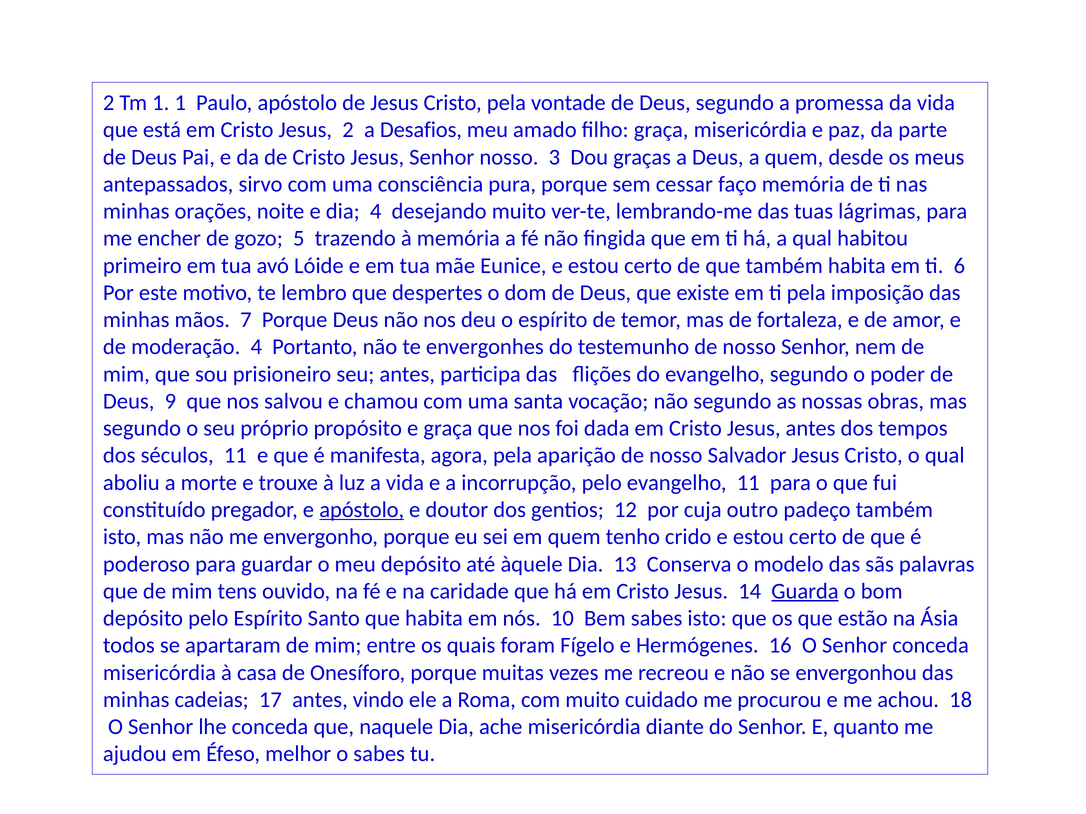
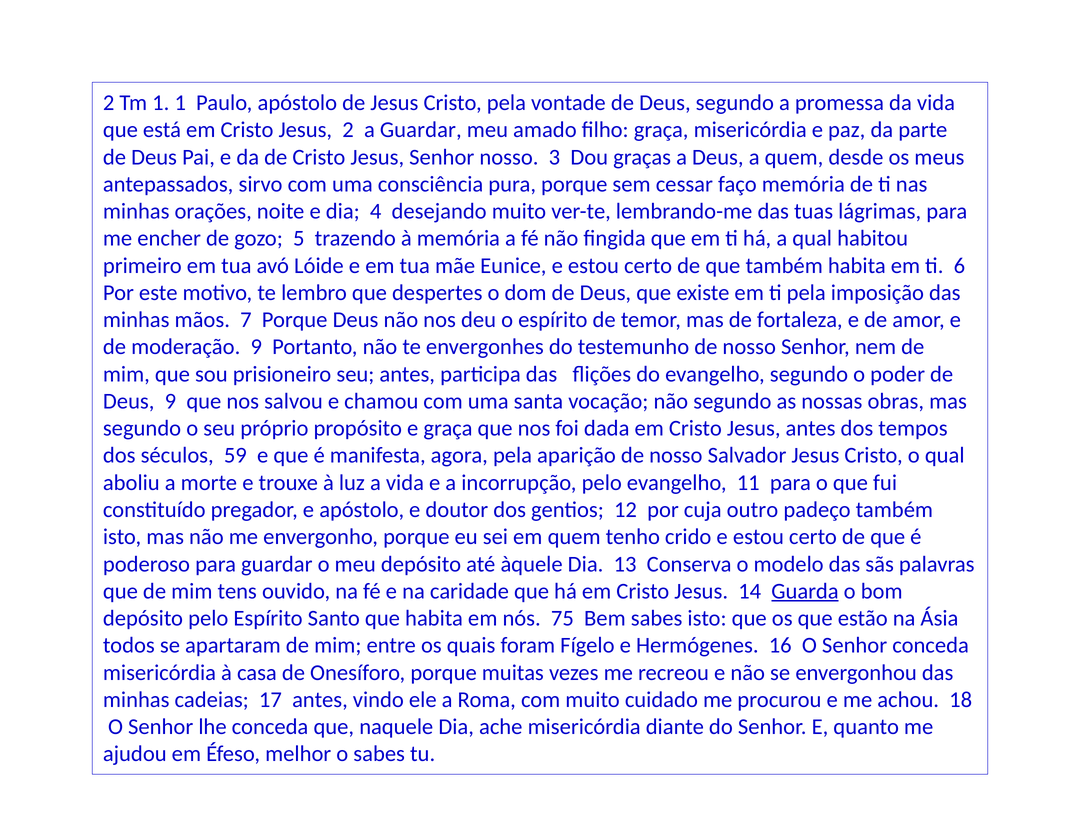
a Desafios: Desafios -> Guardar
moderação 4: 4 -> 9
séculos 11: 11 -> 59
apóstolo at (362, 510) underline: present -> none
10: 10 -> 75
